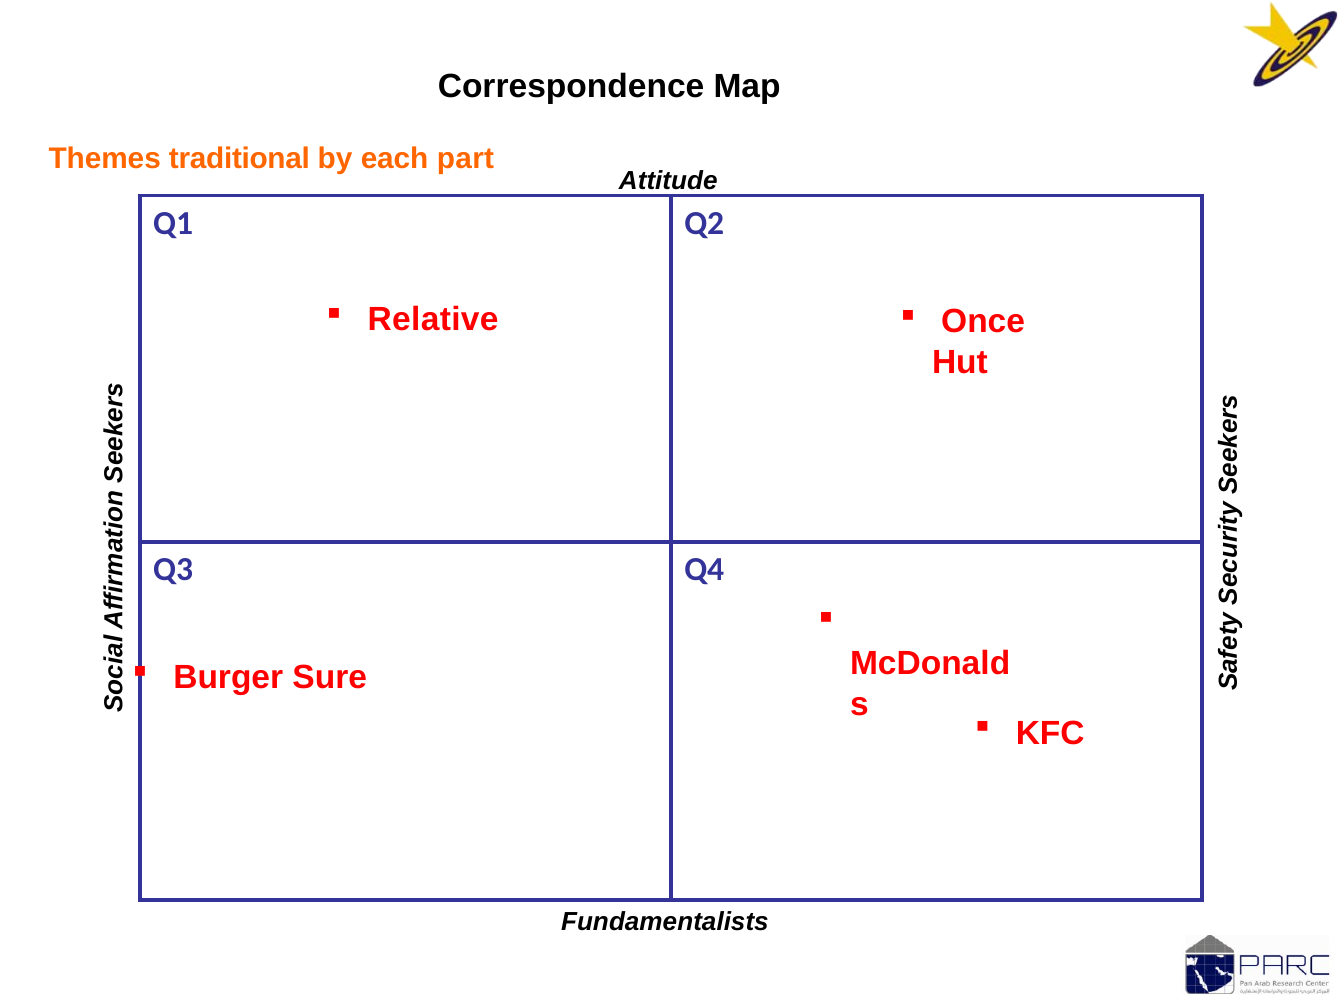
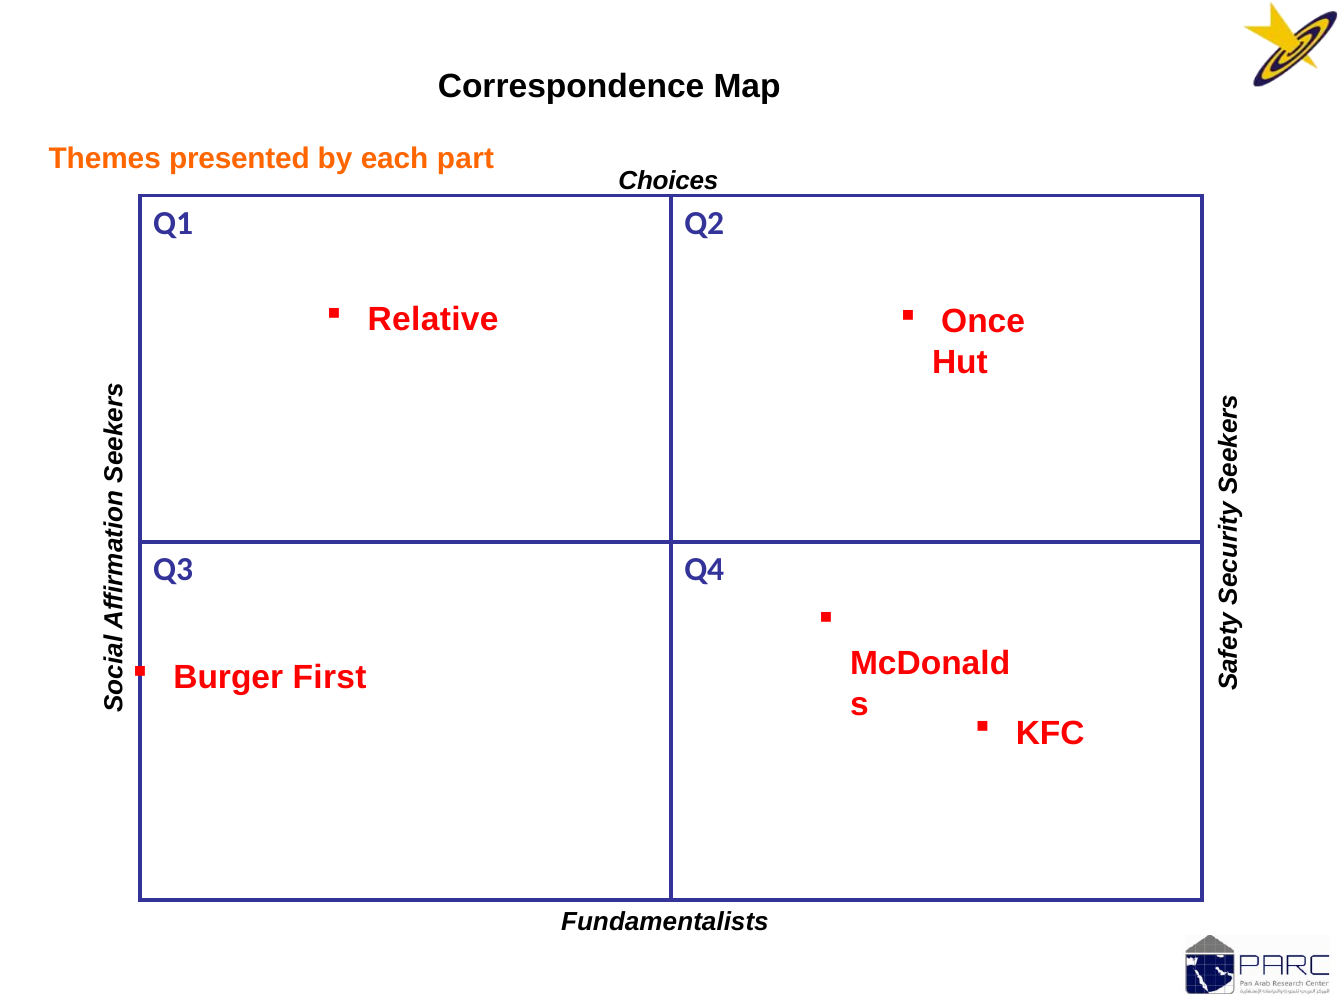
traditional: traditional -> presented
Attitude: Attitude -> Choices
Sure: Sure -> First
